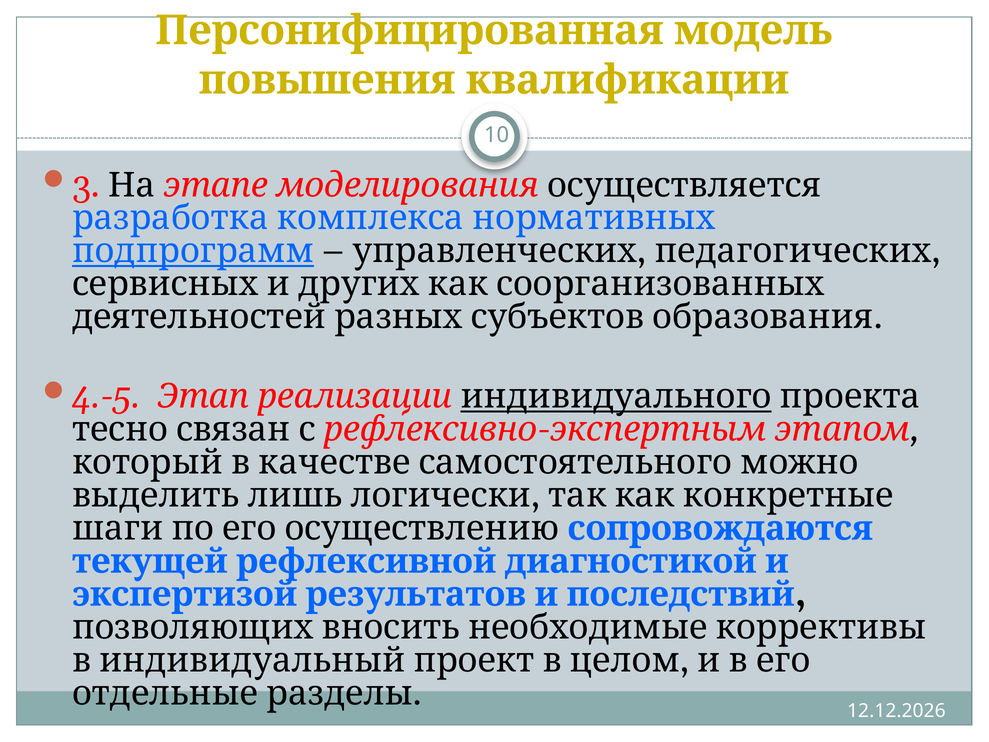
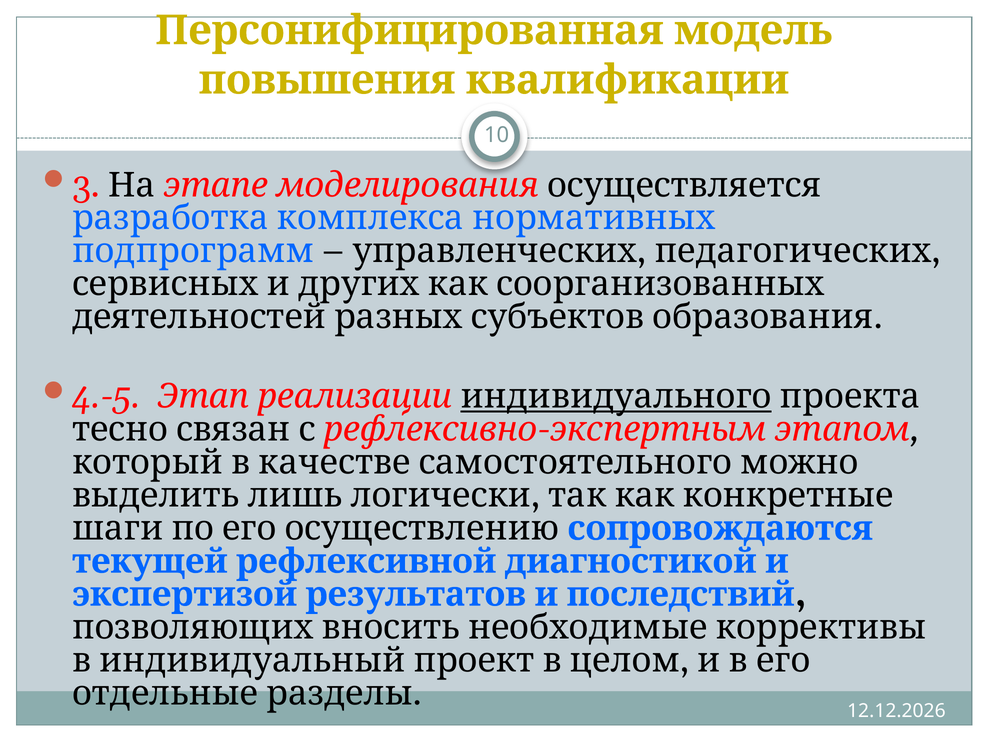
подпрограмм underline: present -> none
